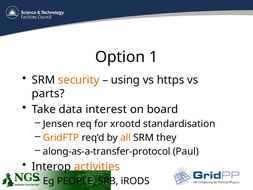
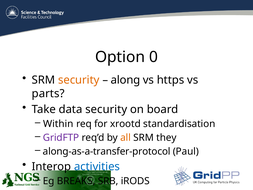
1: 1 -> 0
using: using -> along
data interest: interest -> security
Jensen: Jensen -> Within
GridFTP colour: orange -> purple
activities colour: orange -> blue
PEOPLE: PEOPLE -> BREAKS
